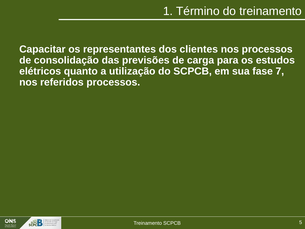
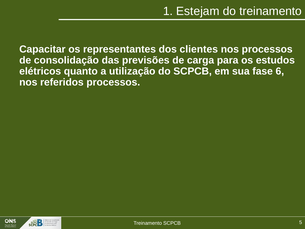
Término: Término -> Estejam
7: 7 -> 6
